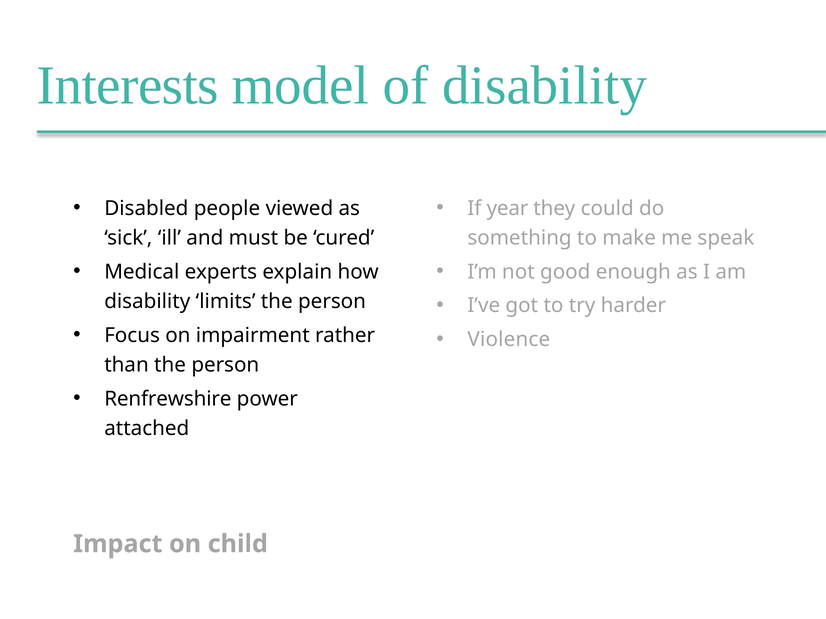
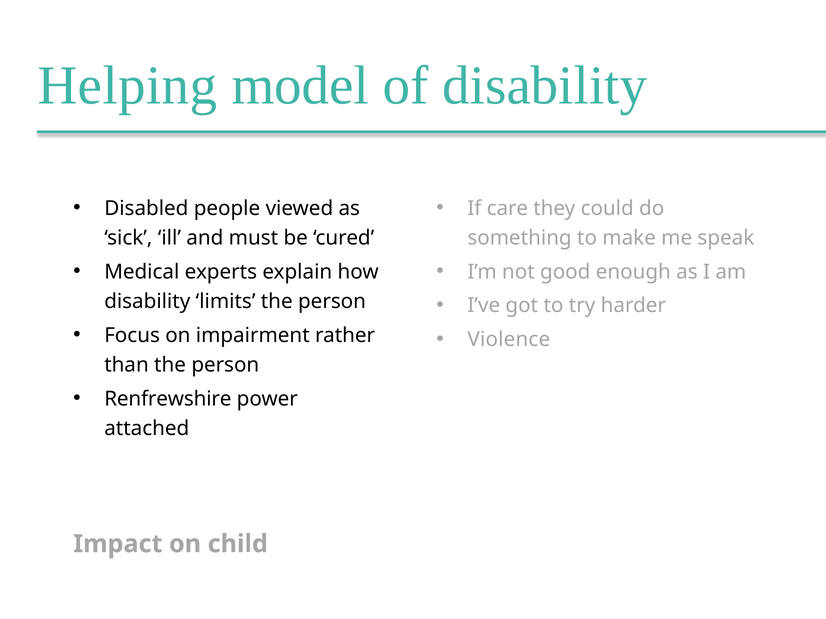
Interests: Interests -> Helping
year: year -> care
